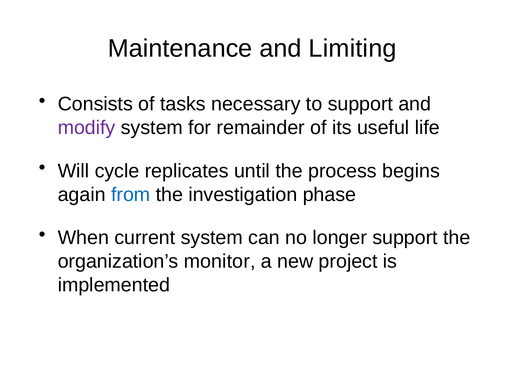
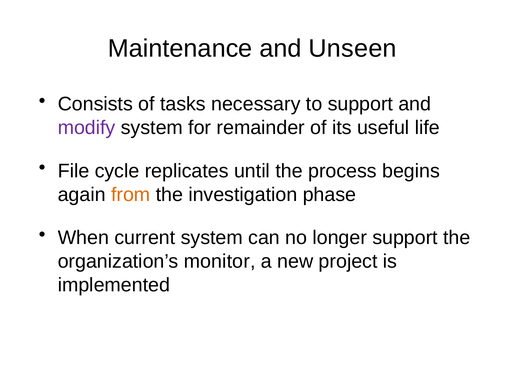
Limiting: Limiting -> Unseen
Will: Will -> File
from colour: blue -> orange
